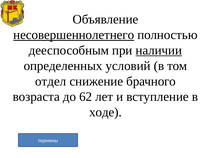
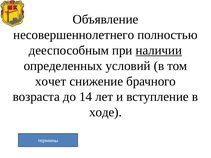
несовершеннолетнего underline: present -> none
отдел: отдел -> хочет
62: 62 -> 14
